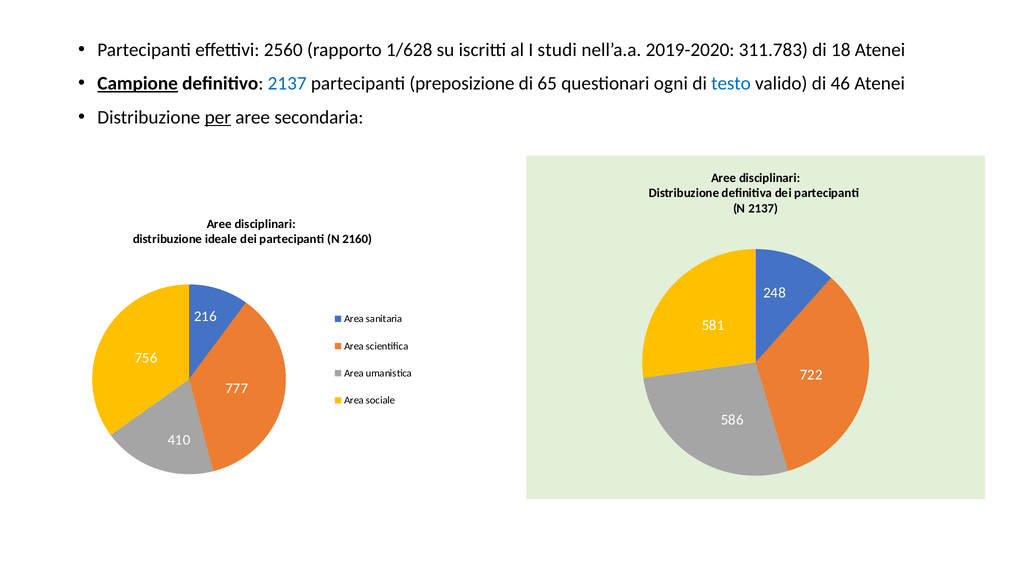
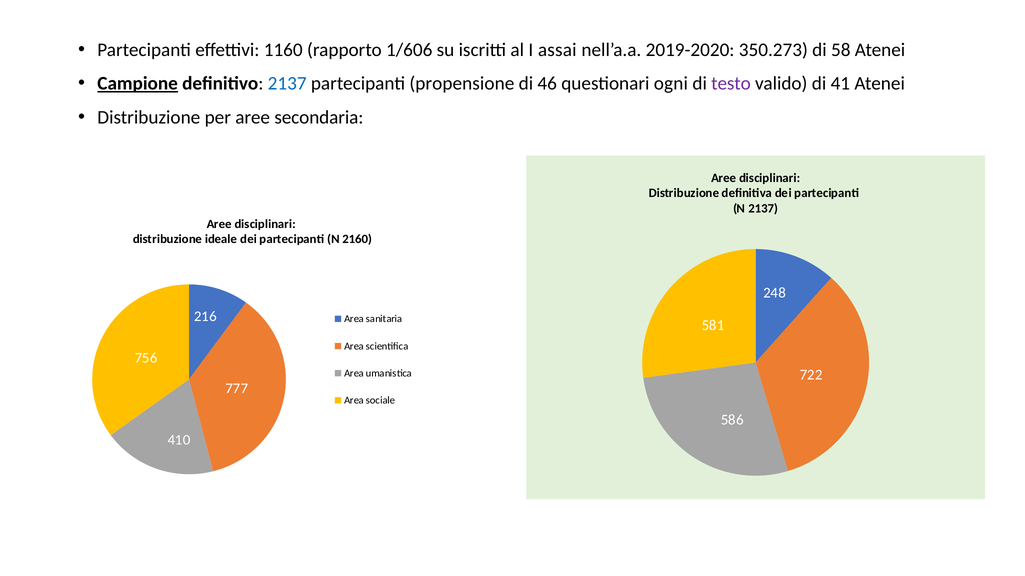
2560: 2560 -> 1160
1/628: 1/628 -> 1/606
studi: studi -> assai
311.783: 311.783 -> 350.273
18: 18 -> 58
preposizione: preposizione -> propensione
65: 65 -> 46
testo colour: blue -> purple
46: 46 -> 41
per underline: present -> none
